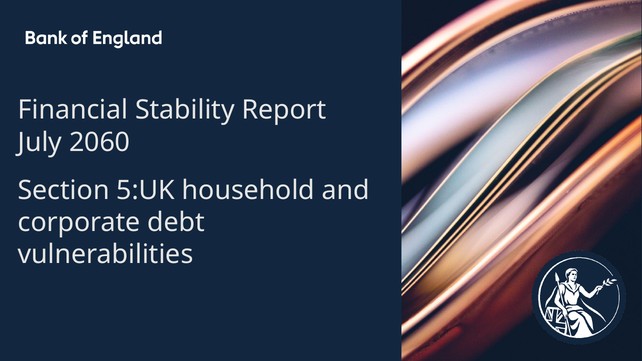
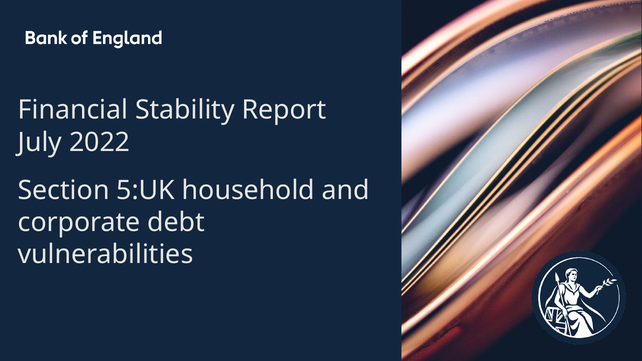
2060: 2060 -> 2022
